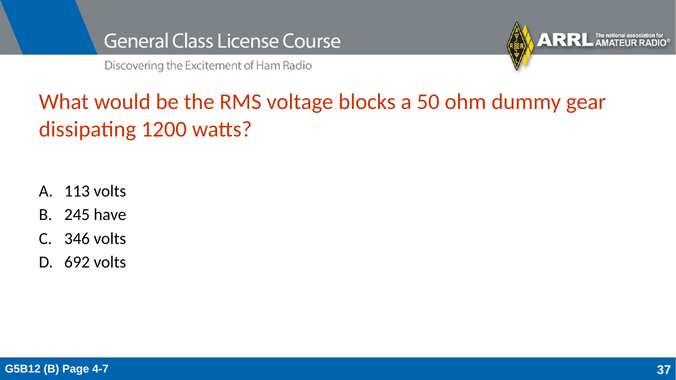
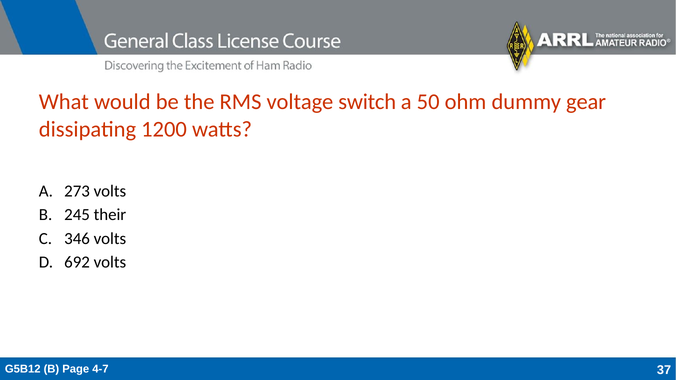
blocks: blocks -> switch
113: 113 -> 273
have: have -> their
